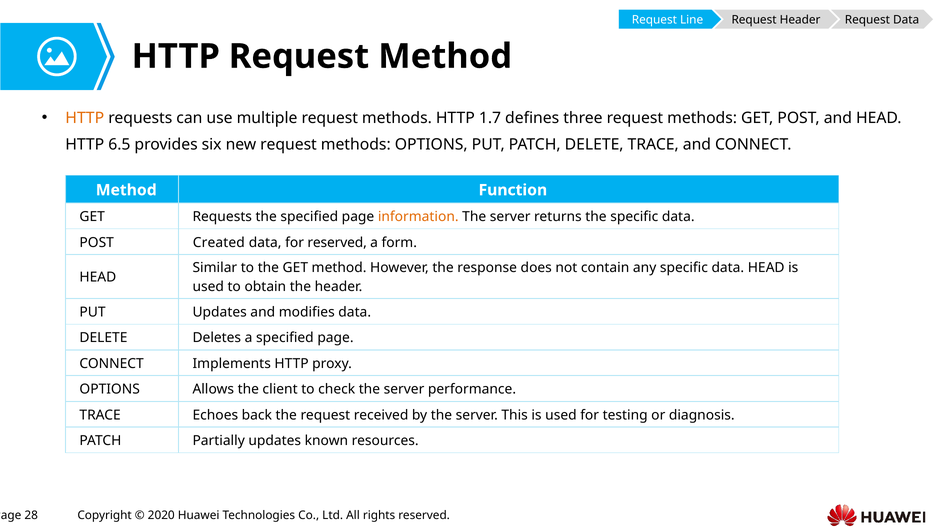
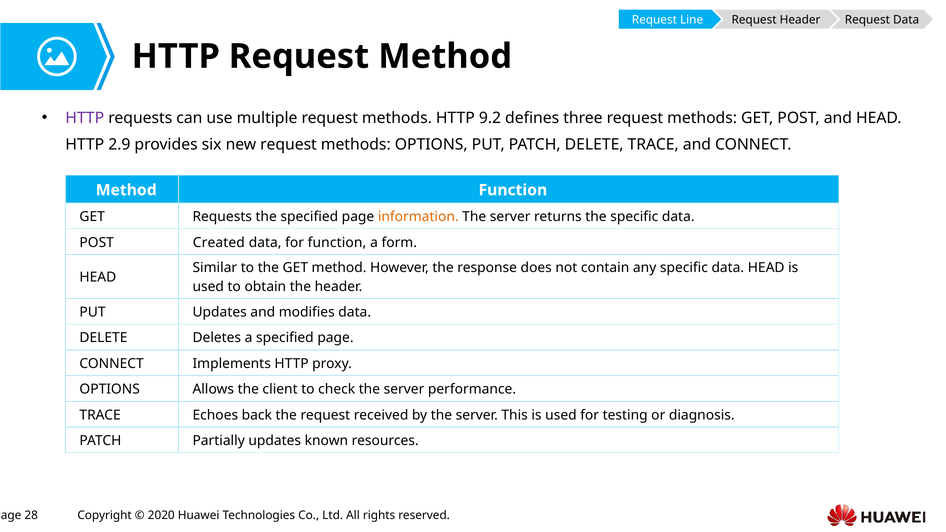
HTTP at (85, 118) colour: orange -> purple
1.7: 1.7 -> 9.2
6.5: 6.5 -> 2.9
for reserved: reserved -> function
